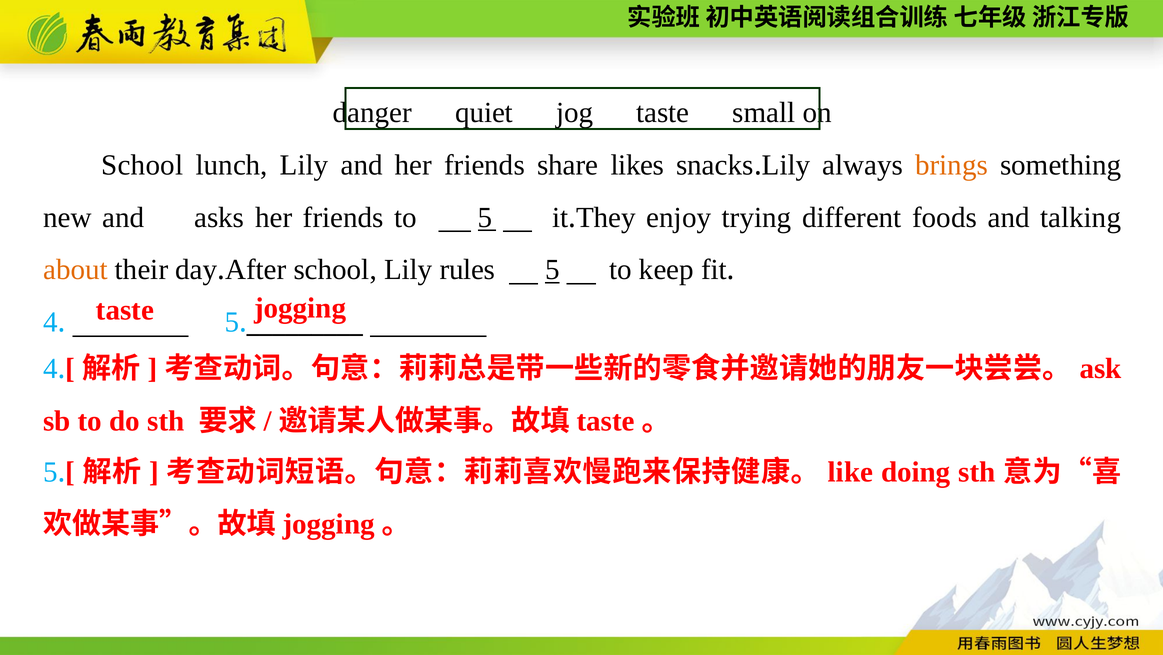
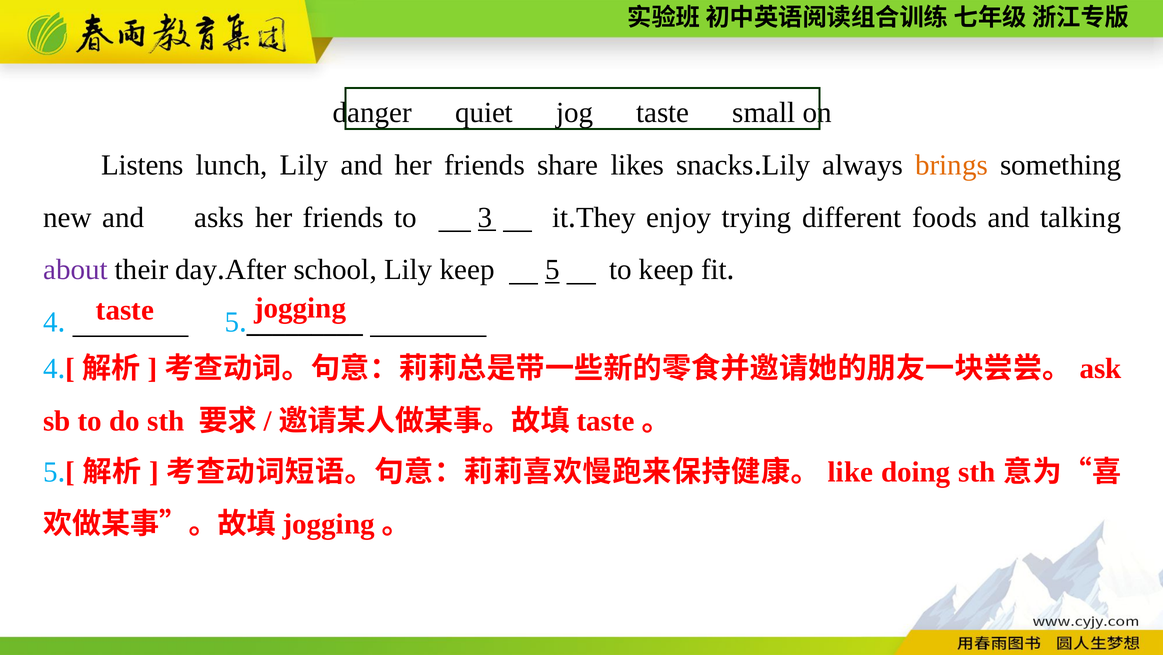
School at (142, 165): School -> Listens
to 5: 5 -> 3
about colour: orange -> purple
Lily rules: rules -> keep
